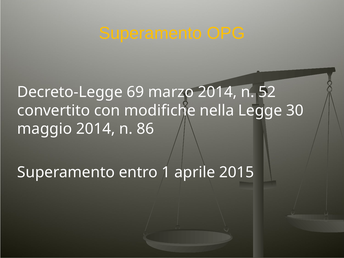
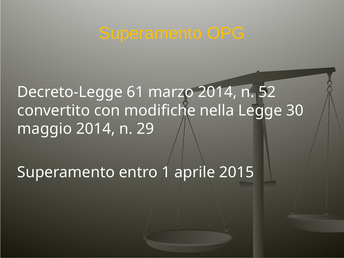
69: 69 -> 61
86: 86 -> 29
